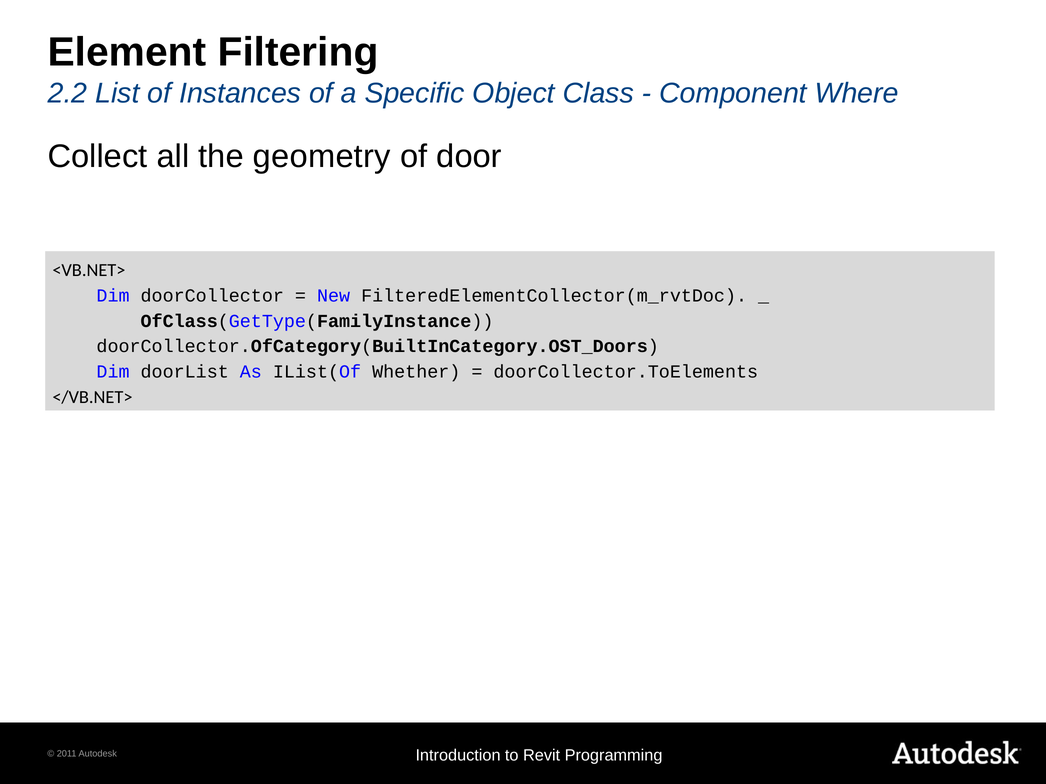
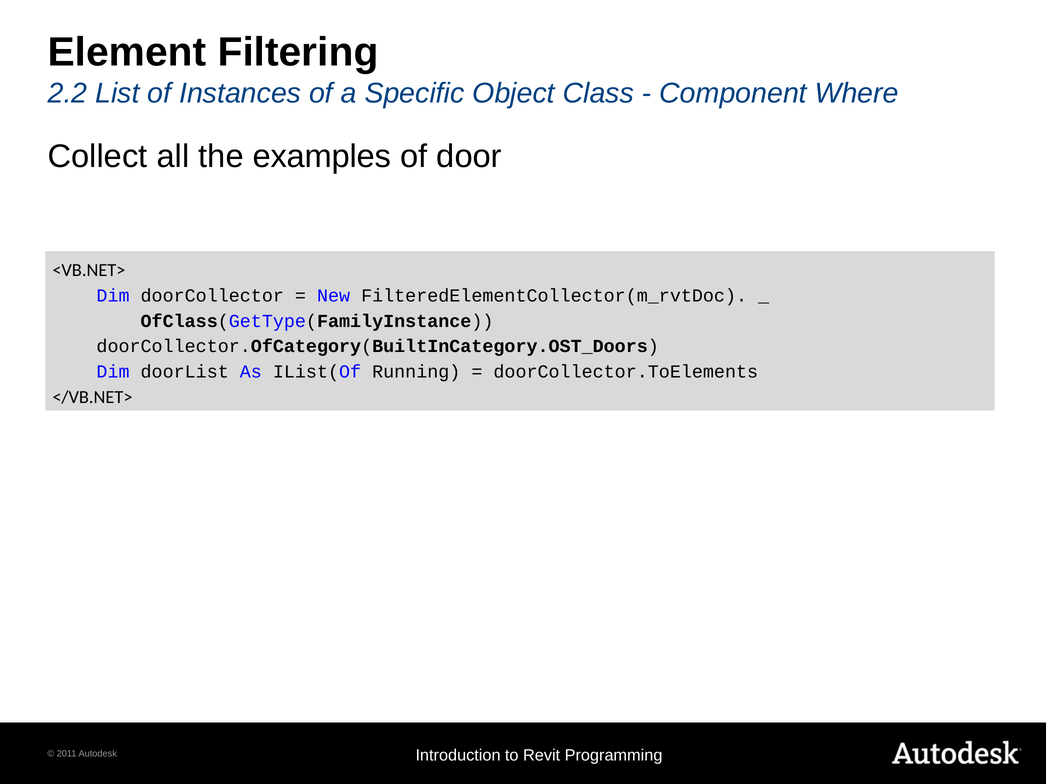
geometry: geometry -> examples
Whether: Whether -> Running
